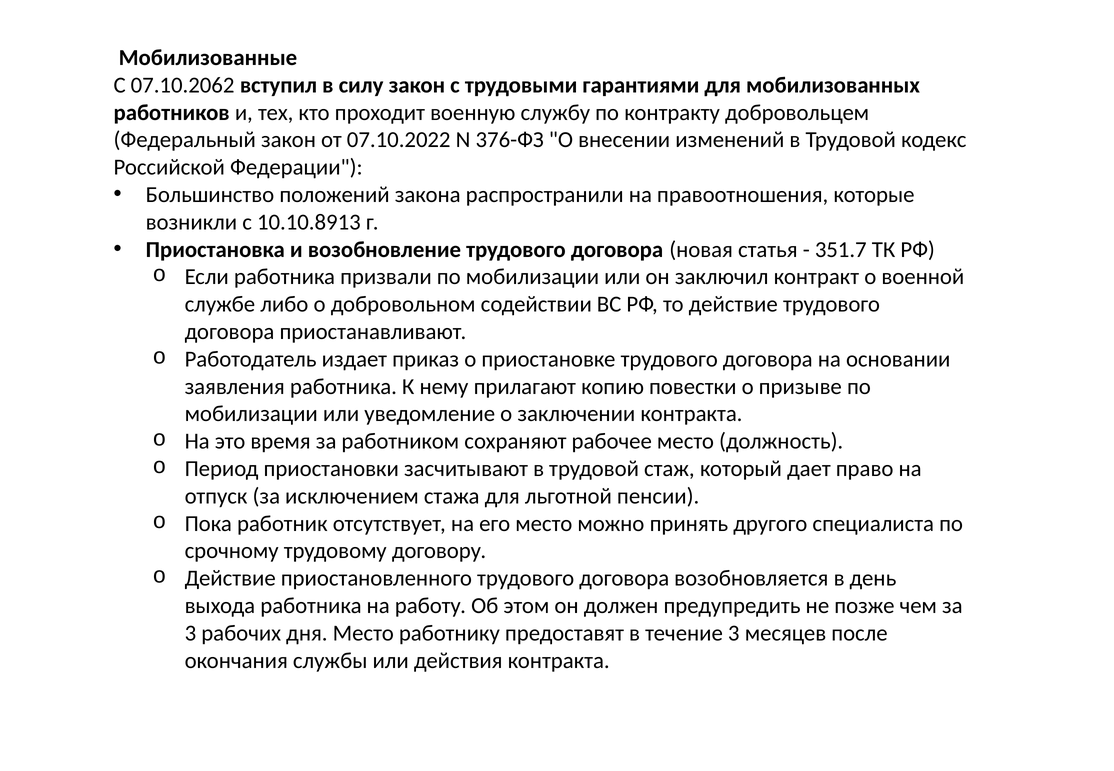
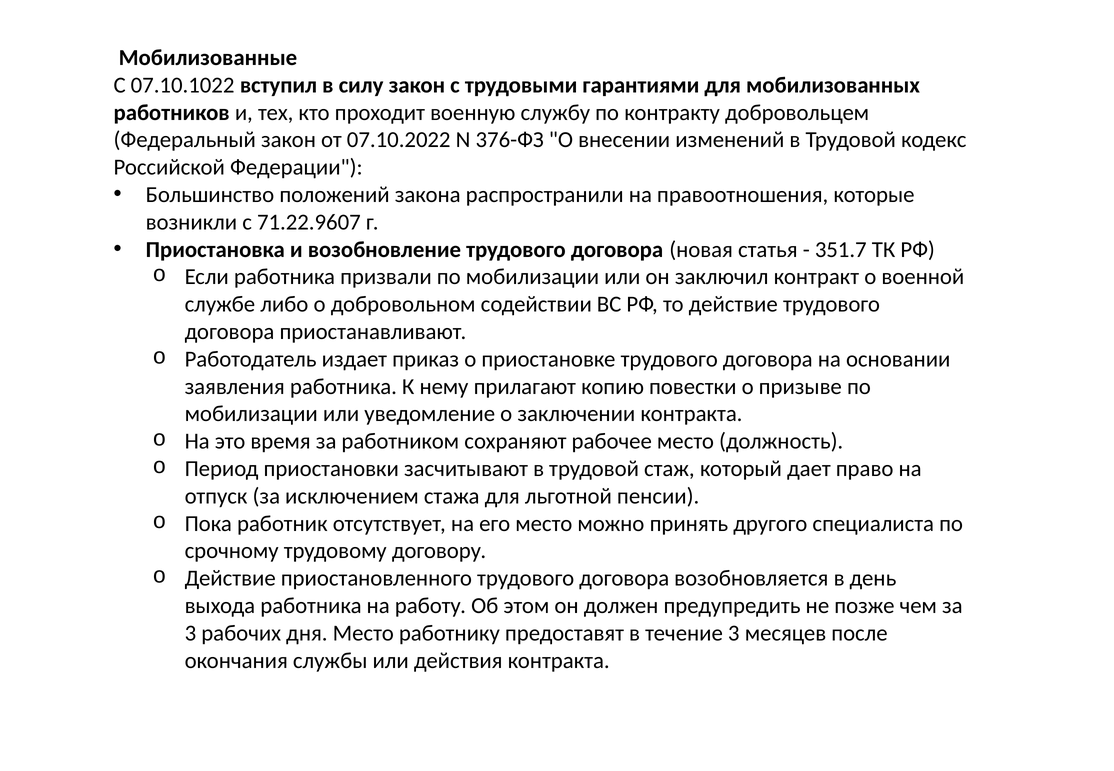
07.10.2062: 07.10.2062 -> 07.10.1022
10.10.8913: 10.10.8913 -> 71.22.9607
